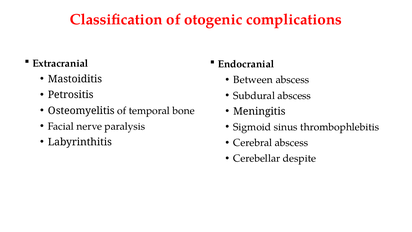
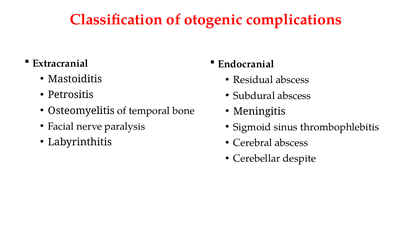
Between: Between -> Residual
